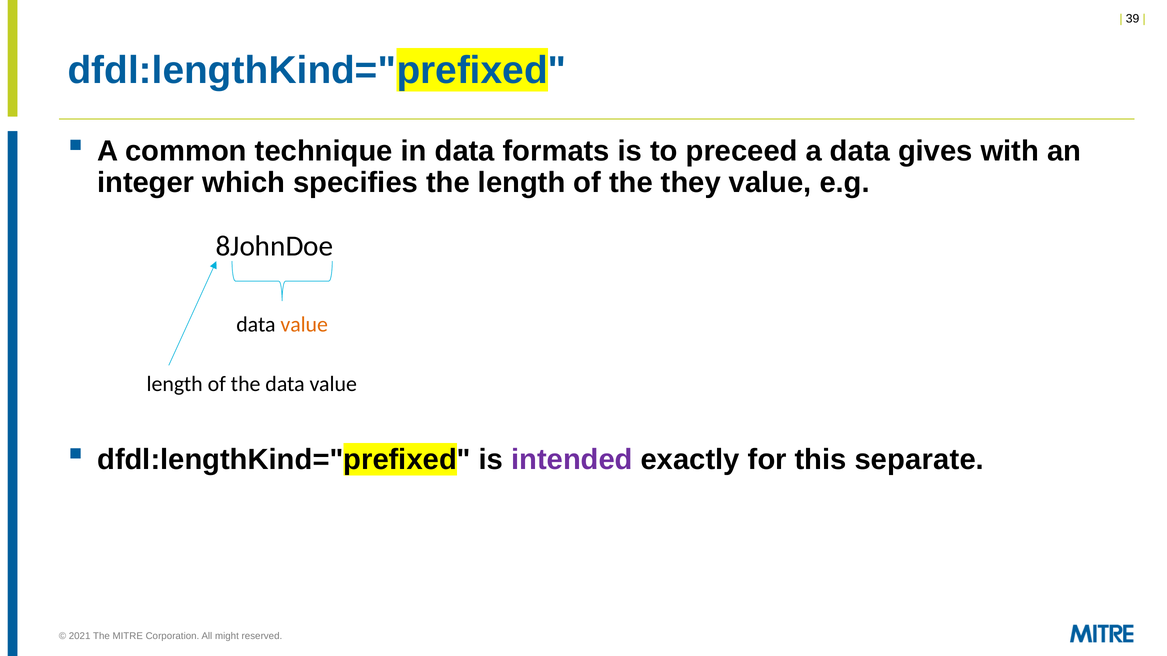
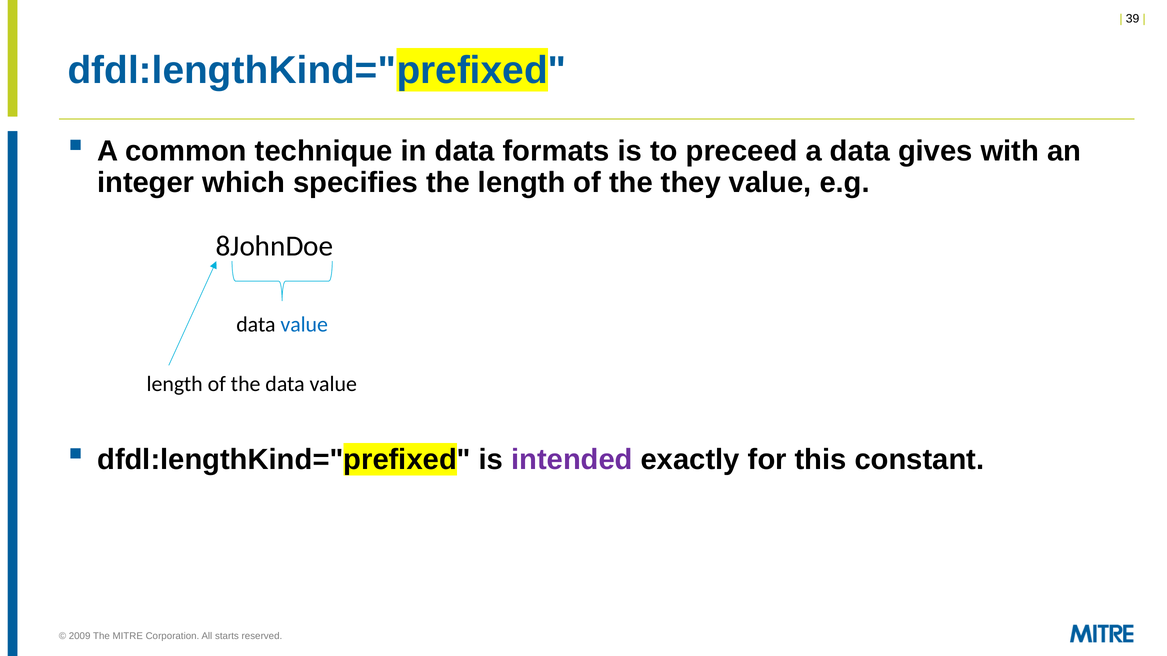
value at (304, 325) colour: orange -> blue
separate: separate -> constant
2021: 2021 -> 2009
might: might -> starts
